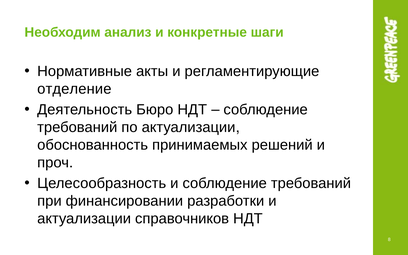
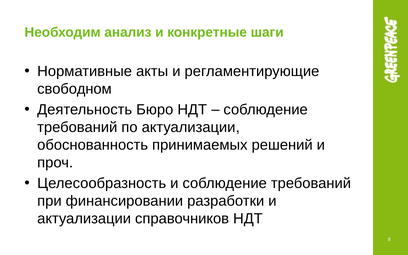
отделение: отделение -> свободном
